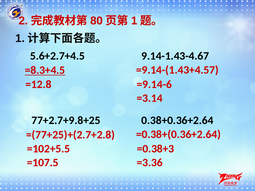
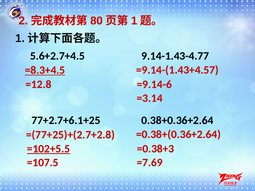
9.14-1.43-4.67: 9.14-1.43-4.67 -> 9.14-1.43-4.77
77+2.7+9.8+25: 77+2.7+9.8+25 -> 77+2.7+6.1+25
=102+5.5 underline: none -> present
=3.36: =3.36 -> =7.69
